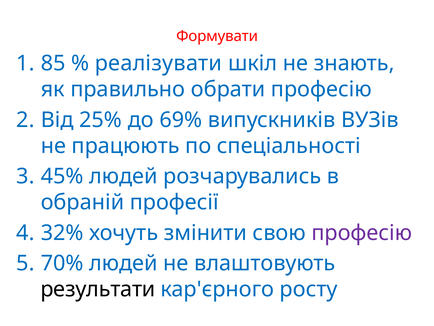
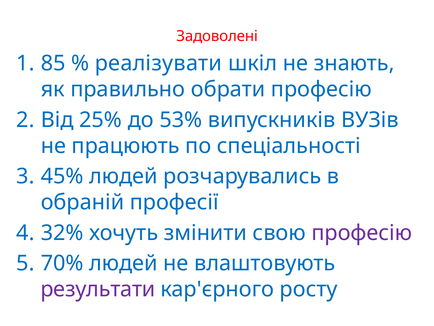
Формувати: Формувати -> Задоволені
69%: 69% -> 53%
результати colour: black -> purple
